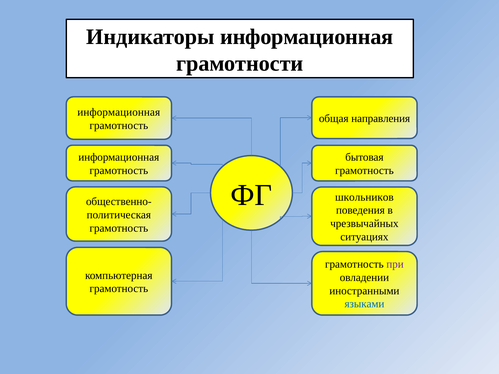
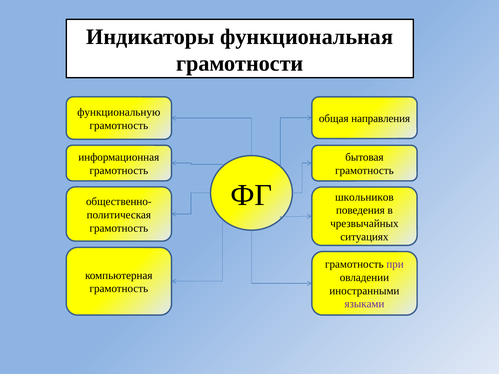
Индикаторы информационная: информационная -> функциональная
информационная at (119, 112): информационная -> функциональную
языками colour: blue -> purple
